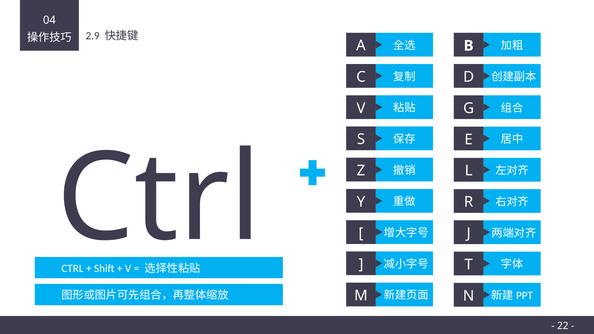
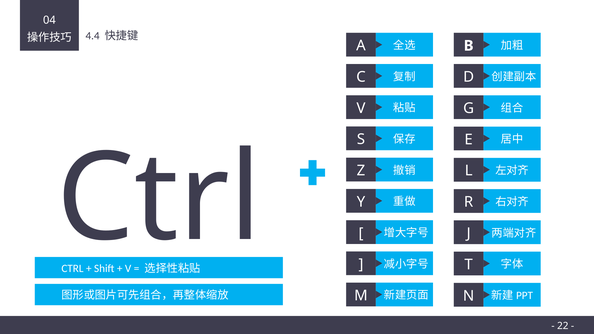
2.9: 2.9 -> 4.4
